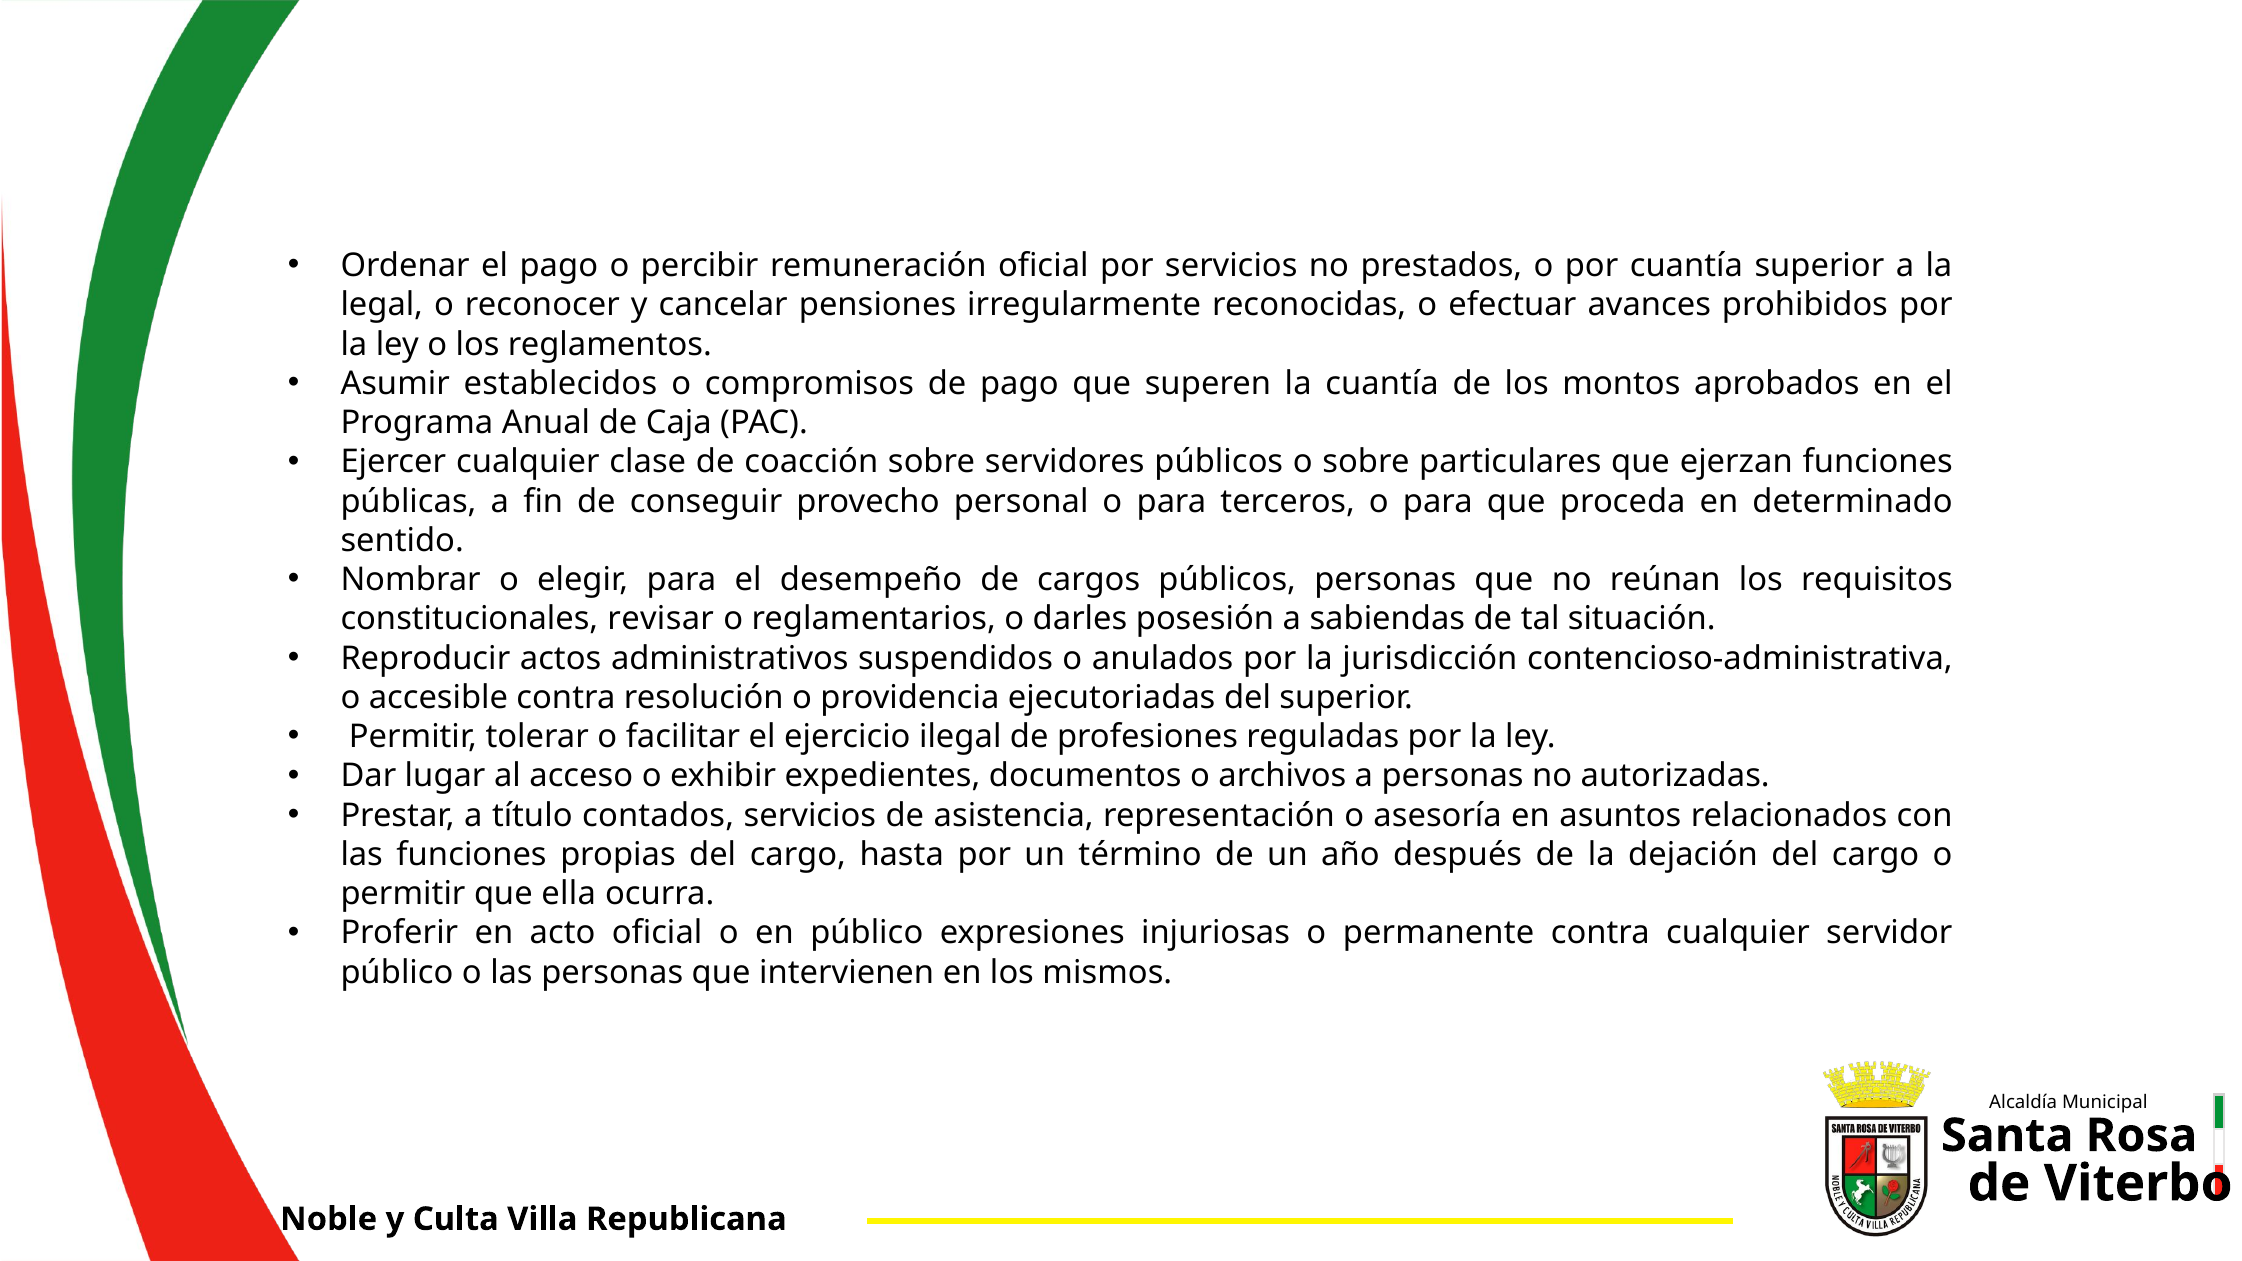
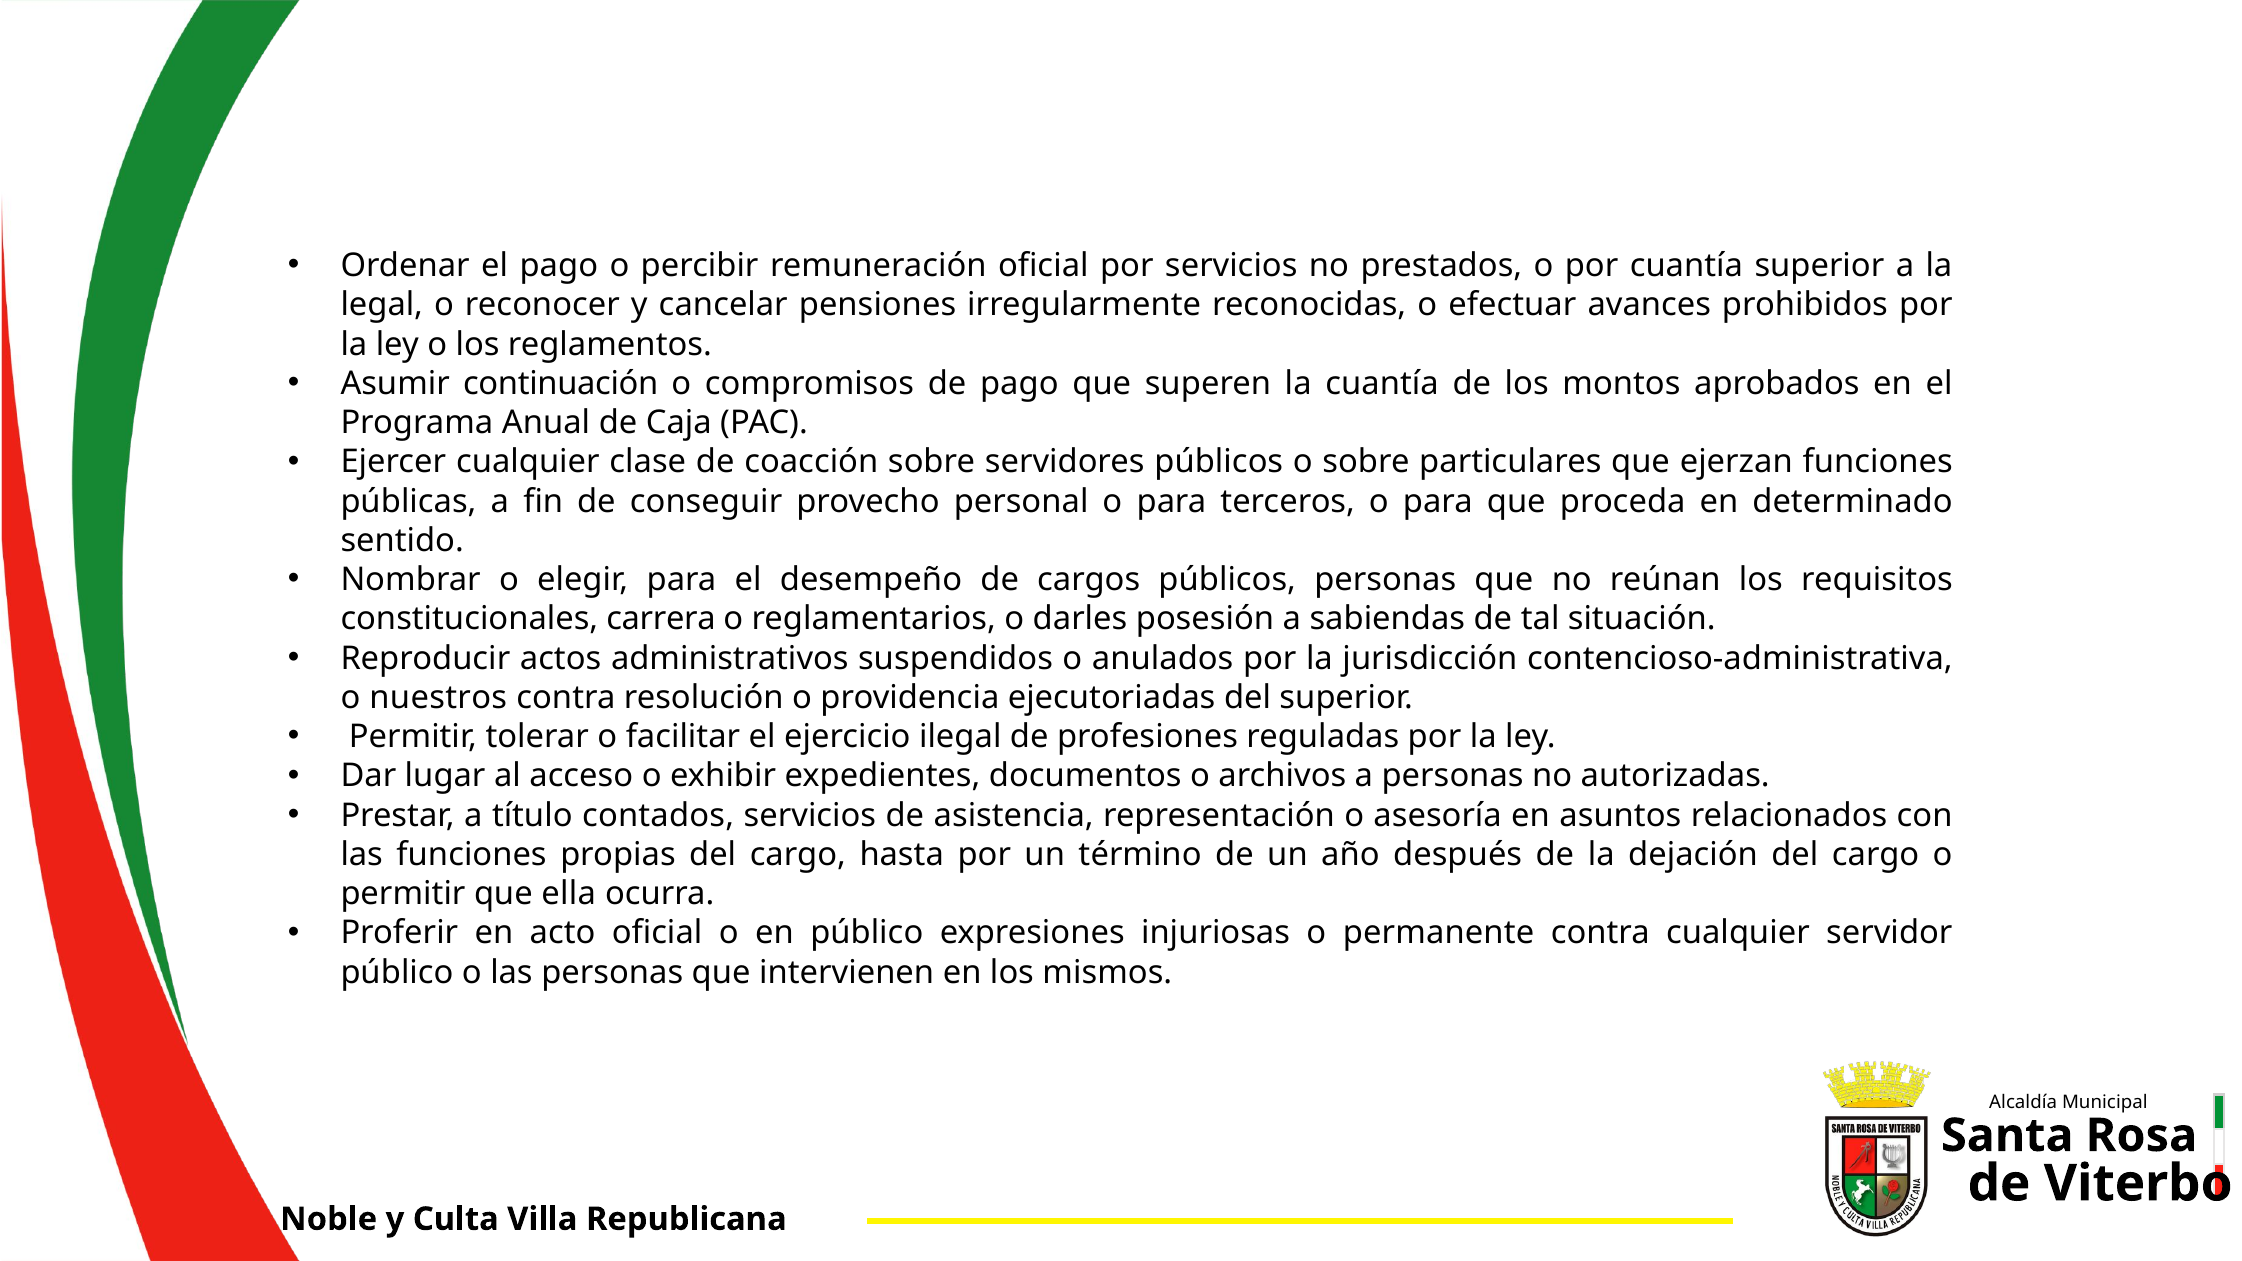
establecidos: establecidos -> continuación
revisar: revisar -> carrera
accesible: accesible -> nuestros
